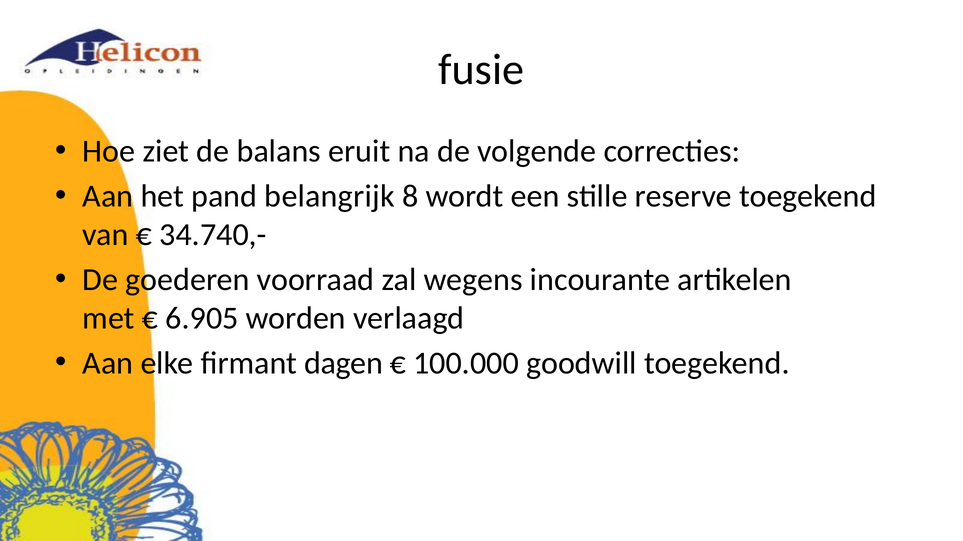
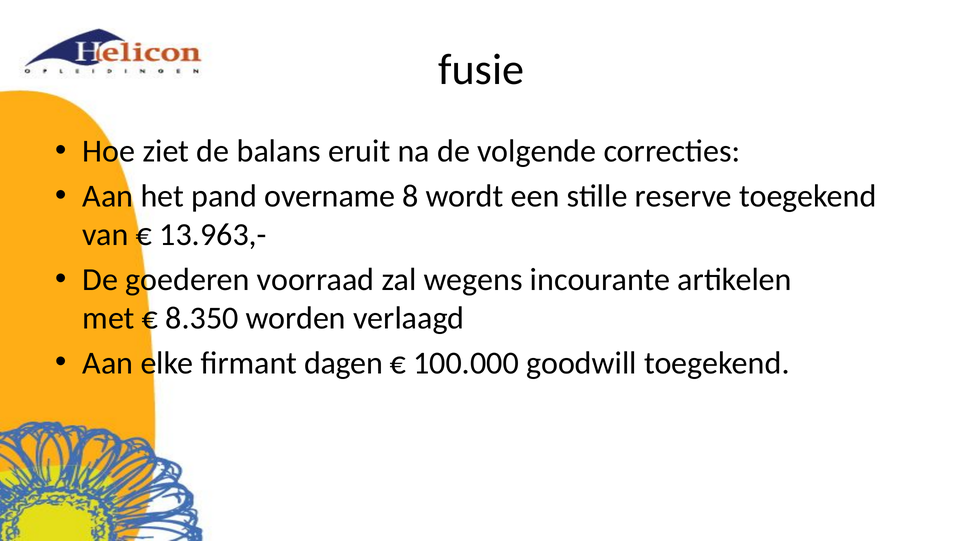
belangrijk: belangrijk -> overname
34.740,-: 34.740,- -> 13.963,-
6.905: 6.905 -> 8.350
